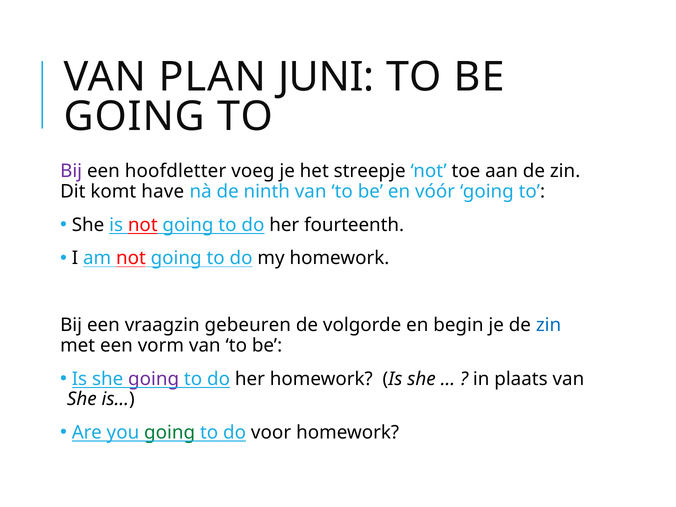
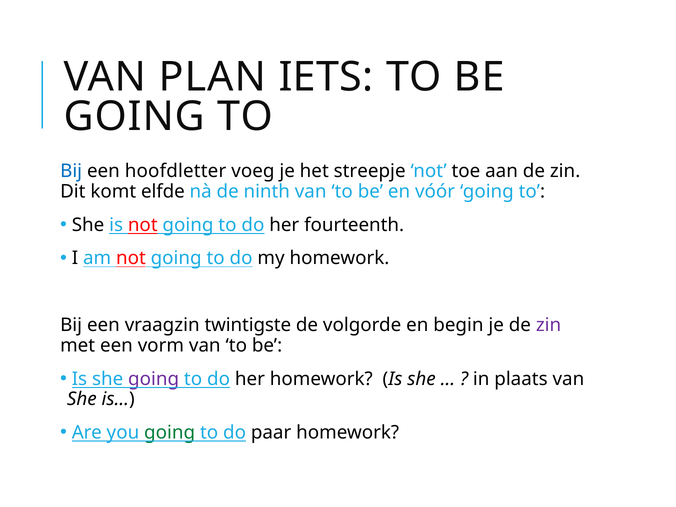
JUNI: JUNI -> IETS
Bij at (71, 171) colour: purple -> blue
have: have -> elfde
gebeuren: gebeuren -> twintigste
zin at (549, 325) colour: blue -> purple
voor: voor -> paar
